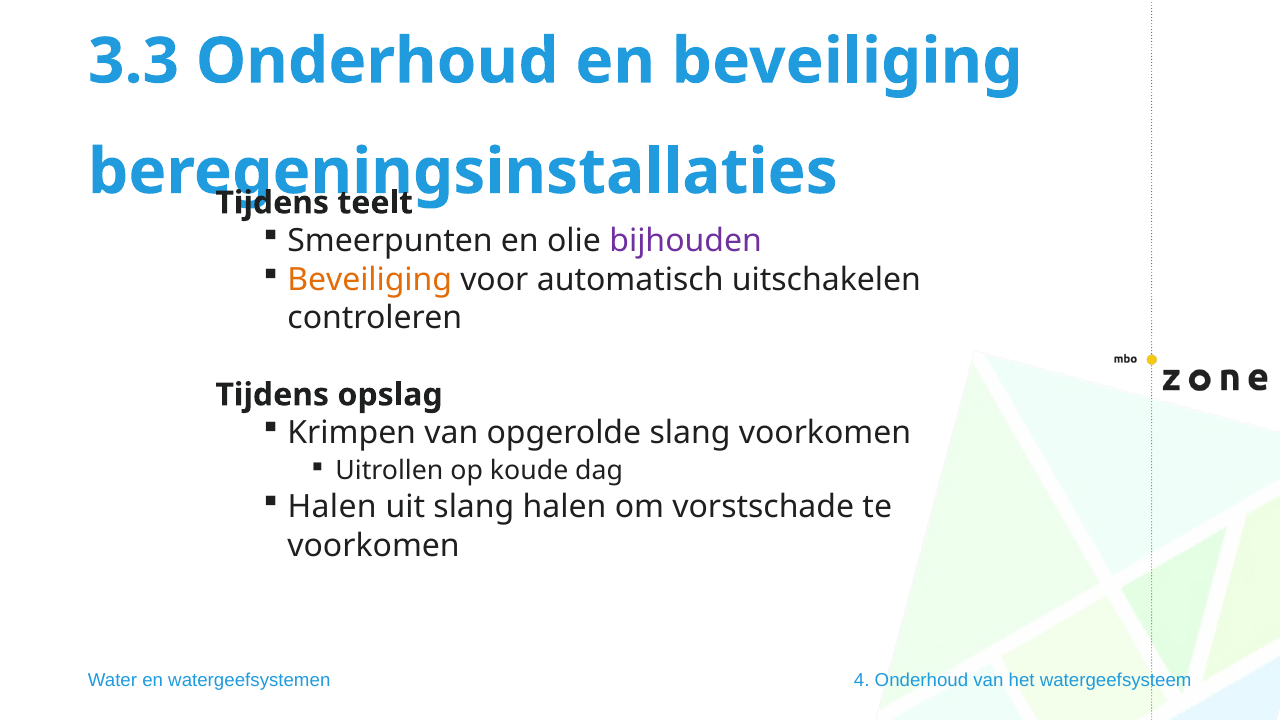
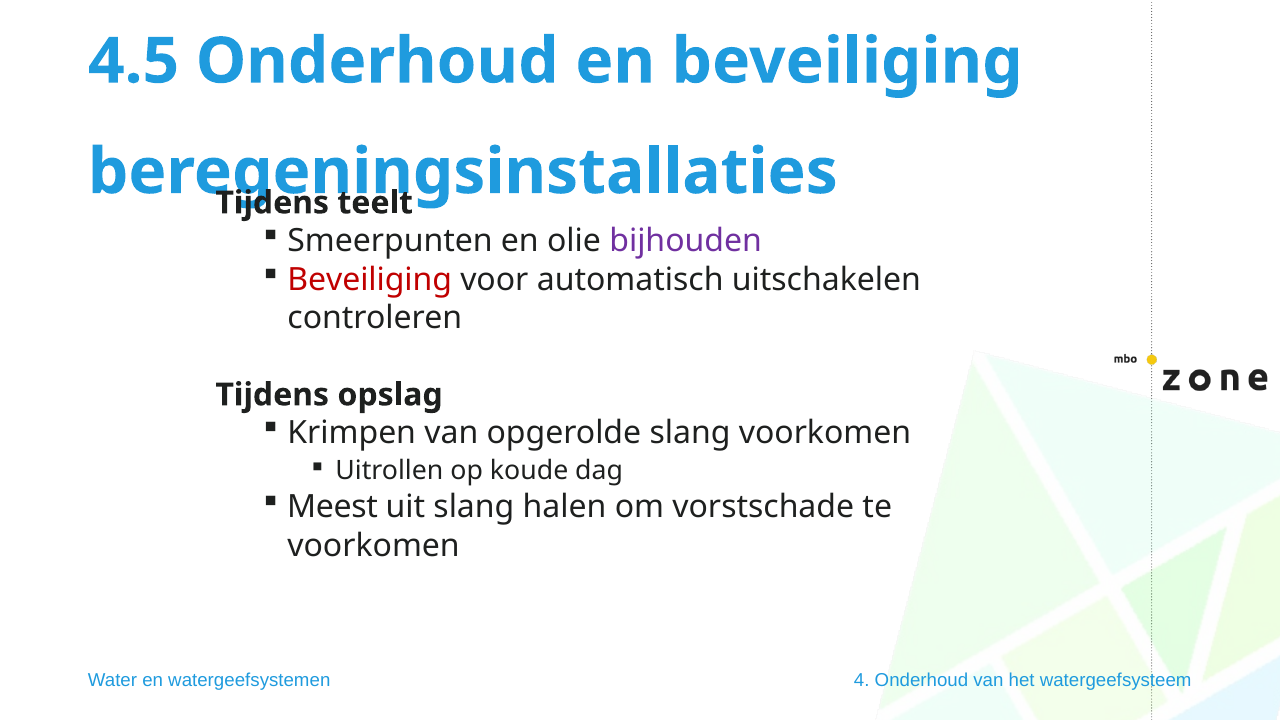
3.3: 3.3 -> 4.5
Beveiliging at (370, 280) colour: orange -> red
Halen at (332, 507): Halen -> Meest
